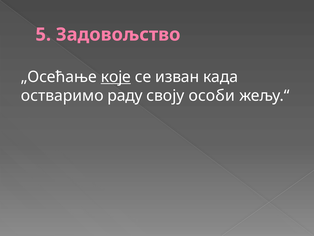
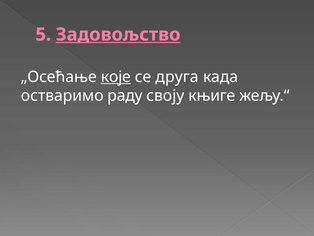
Задовољство underline: none -> present
изван: изван -> друга
особи: особи -> књиге
